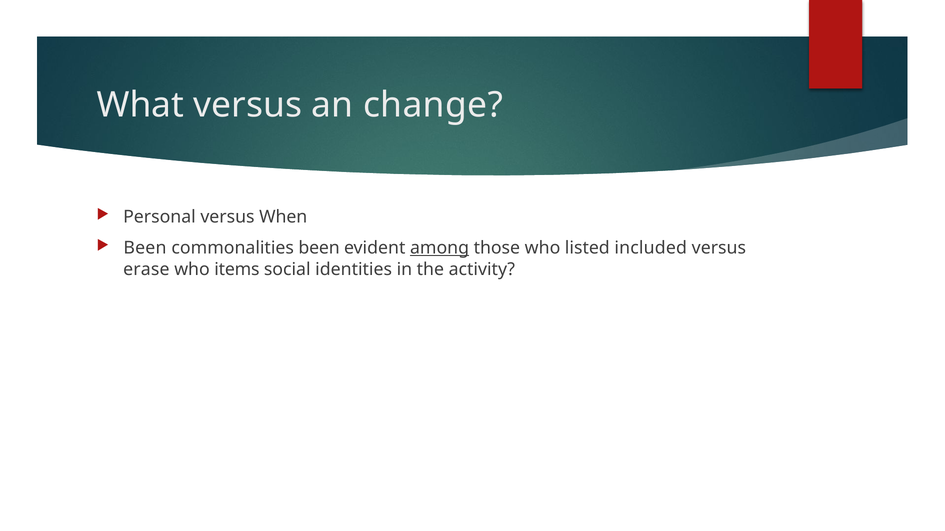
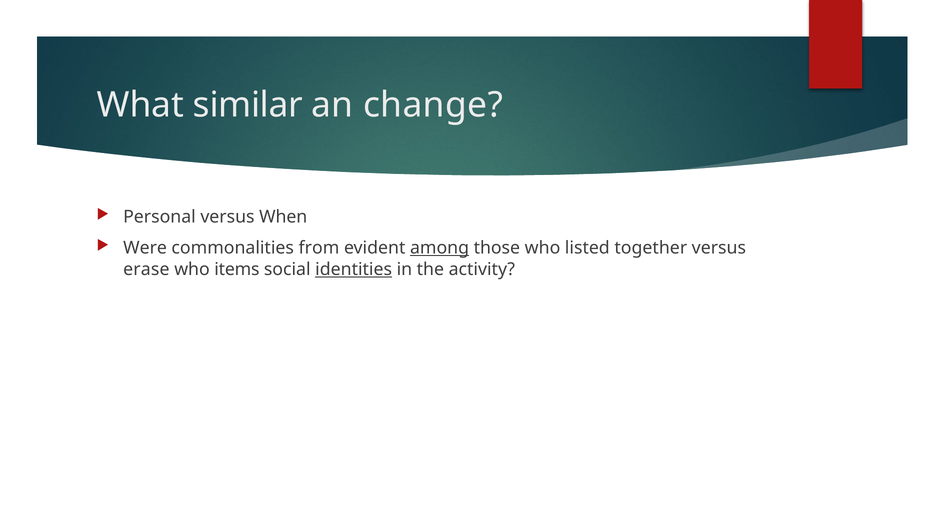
What versus: versus -> similar
Been at (145, 248): Been -> Were
commonalities been: been -> from
included: included -> together
identities underline: none -> present
